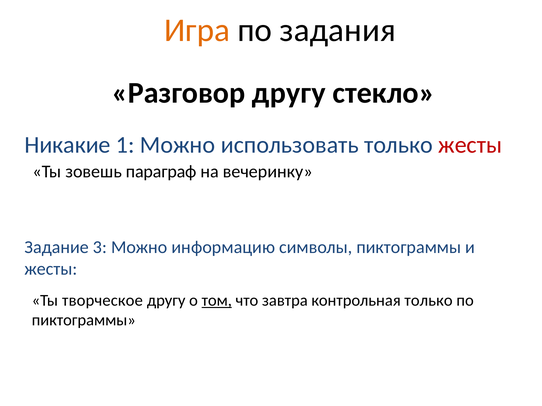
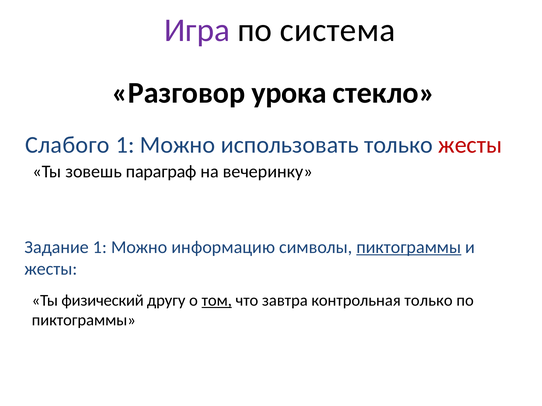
Игра colour: orange -> purple
задания: задания -> система
Разговор другу: другу -> урока
Никакие: Никакие -> Слабого
Задание 3: 3 -> 1
пиктограммы at (409, 247) underline: none -> present
творческое: творческое -> физический
